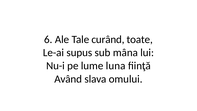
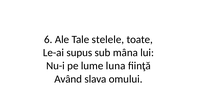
curând: curând -> stelele
